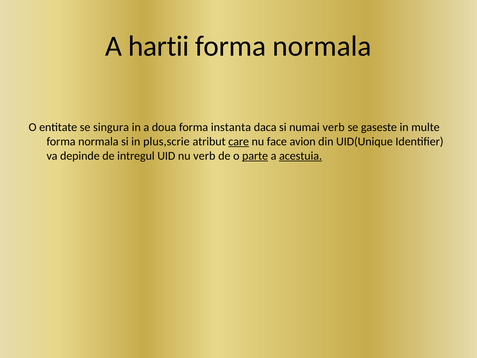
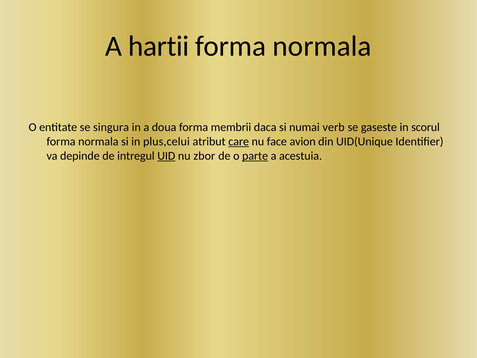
instanta: instanta -> membrii
multe: multe -> scorul
plus,scrie: plus,scrie -> plus,celui
UID underline: none -> present
nu verb: verb -> zbor
acestuia underline: present -> none
